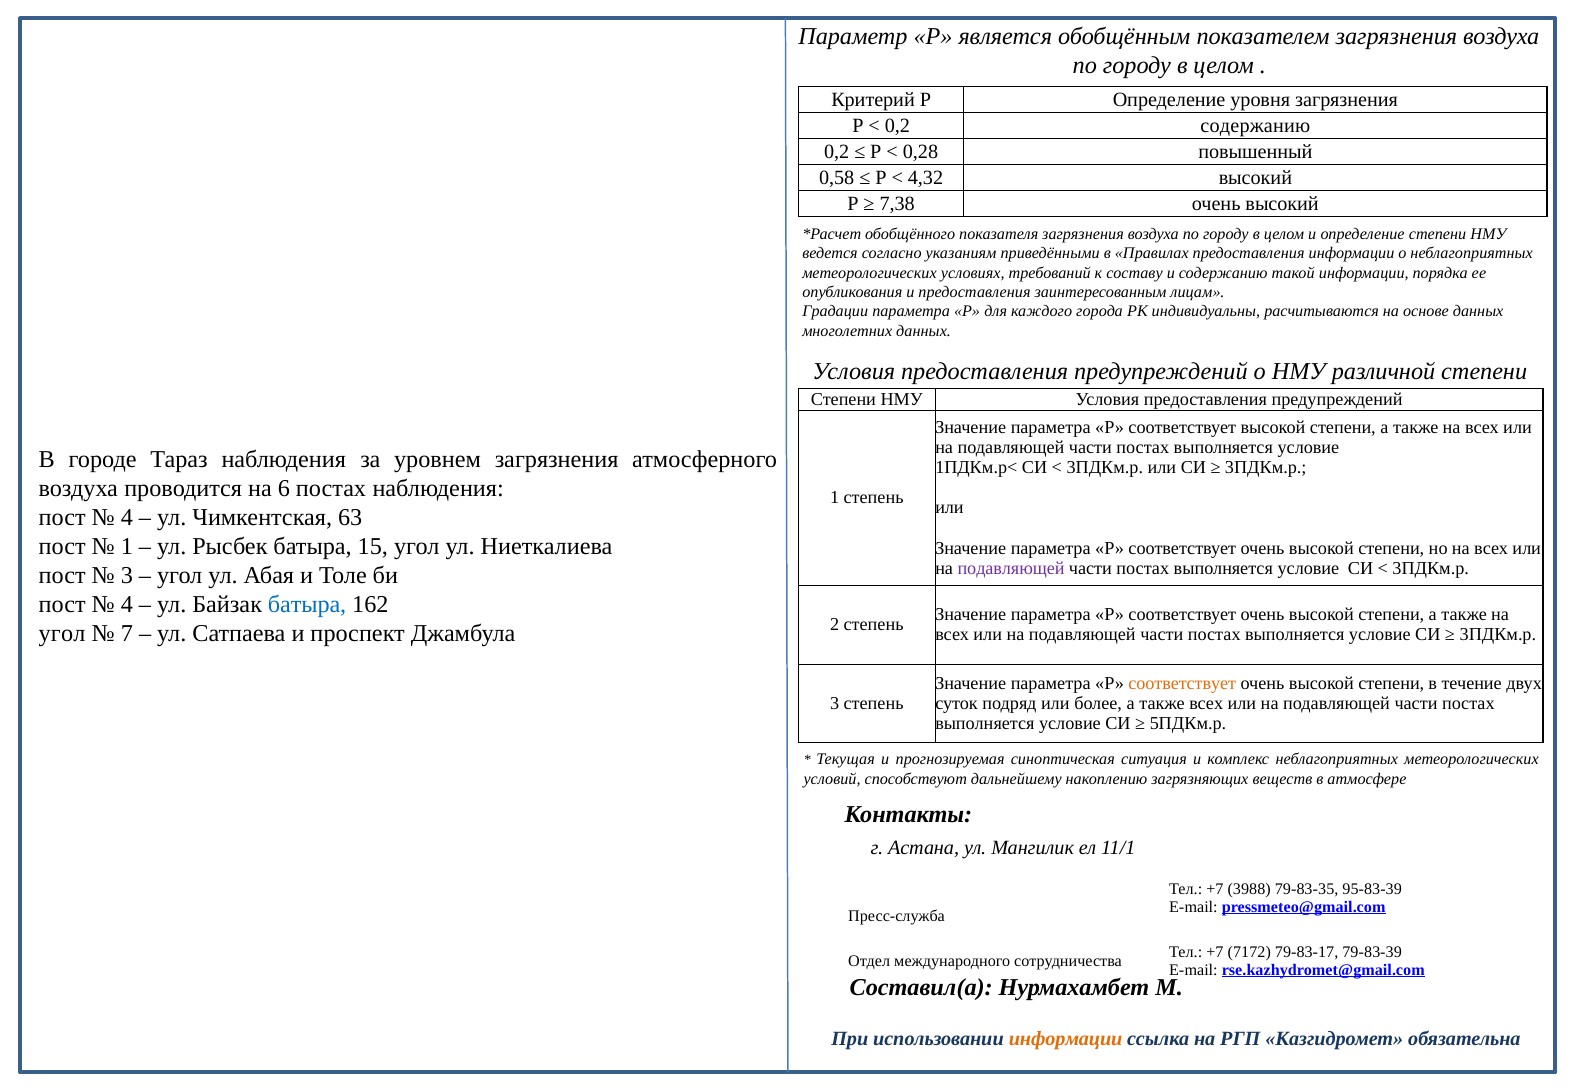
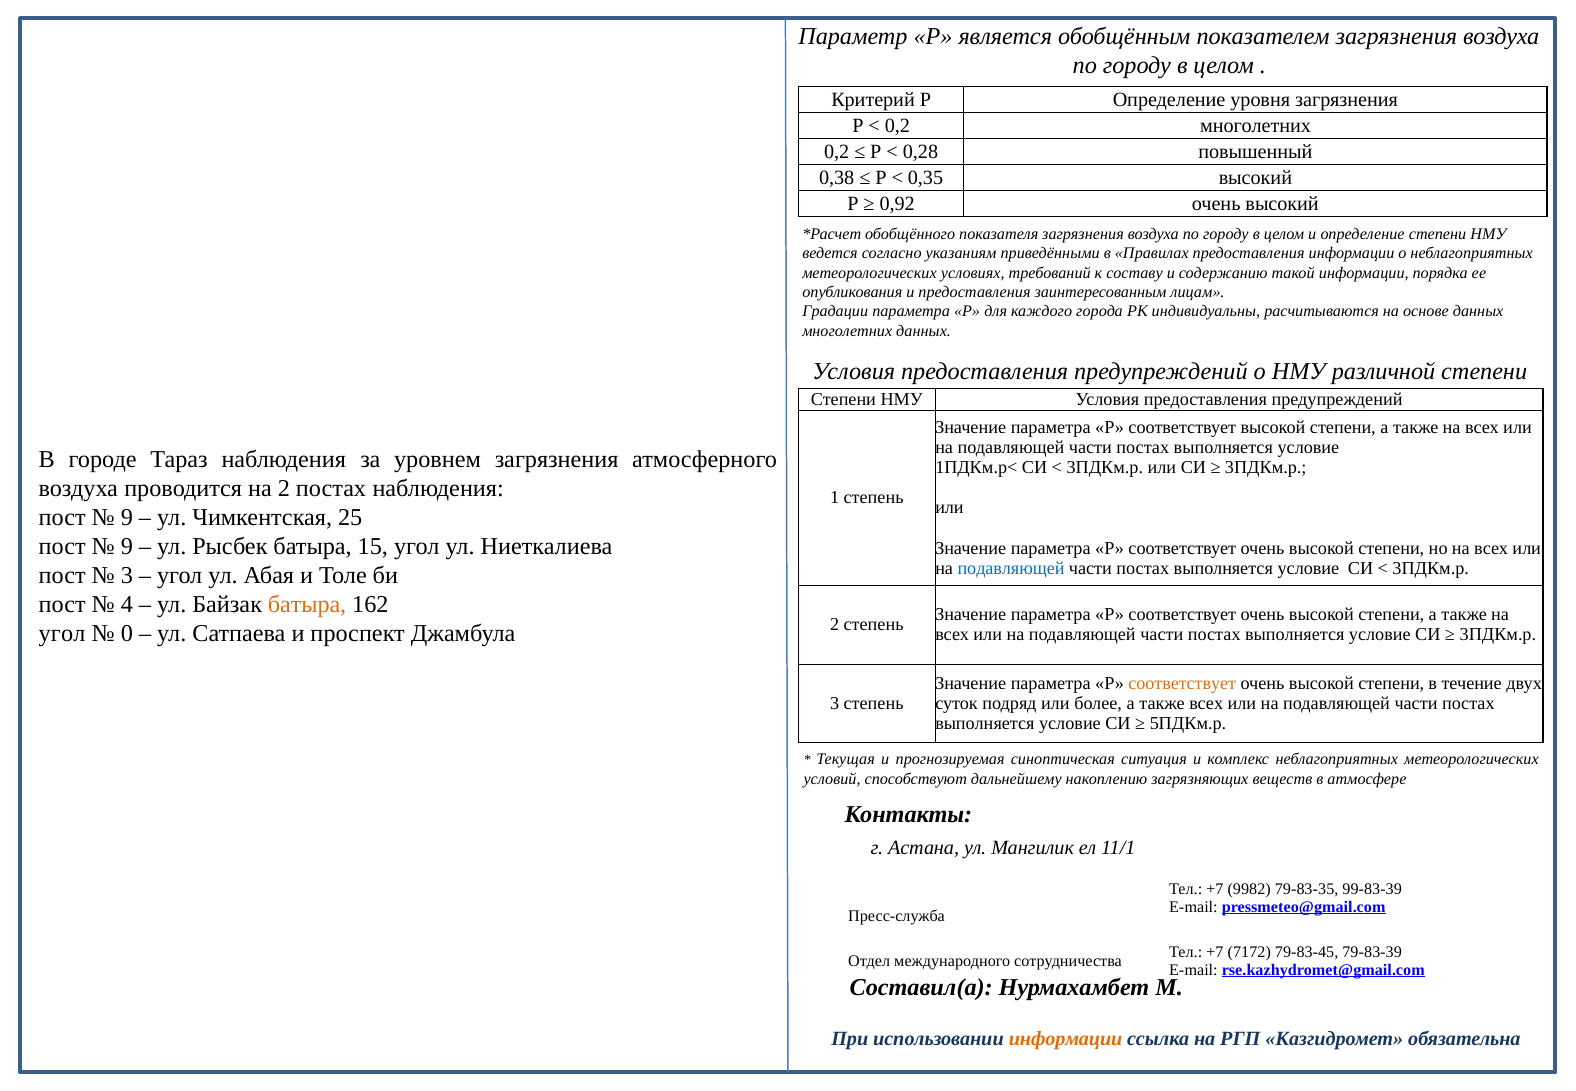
0,2 содержанию: содержанию -> многолетних
0,58: 0,58 -> 0,38
4,32: 4,32 -> 0,35
7,38: 7,38 -> 0,92
на 6: 6 -> 2
4 at (127, 517): 4 -> 9
63: 63 -> 25
1 at (127, 546): 1 -> 9
подавляющей at (1011, 568) colour: purple -> blue
батыра at (307, 605) colour: blue -> orange
7: 7 -> 0
3988: 3988 -> 9982
95-83-39: 95-83-39 -> 99-83-39
79-83-17: 79-83-17 -> 79-83-45
